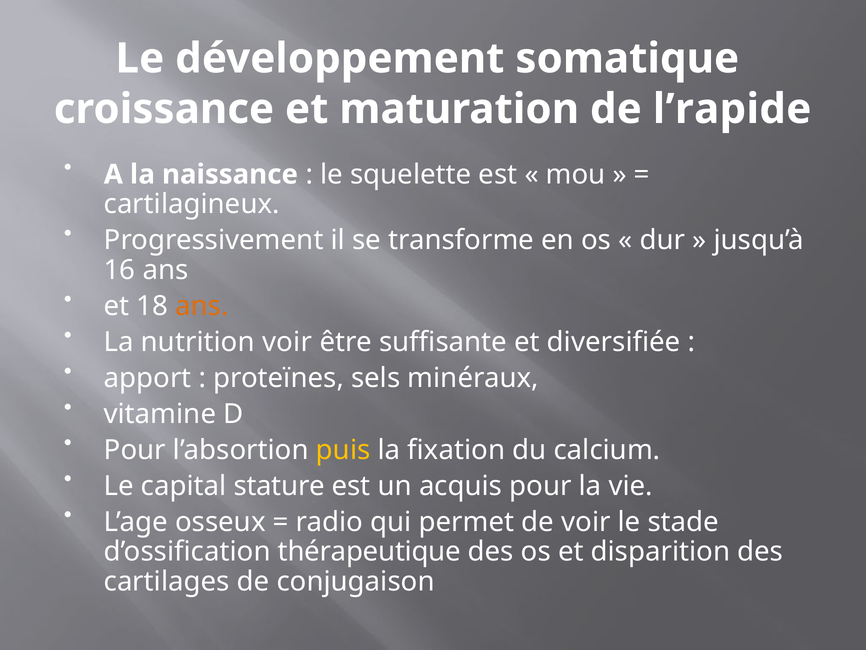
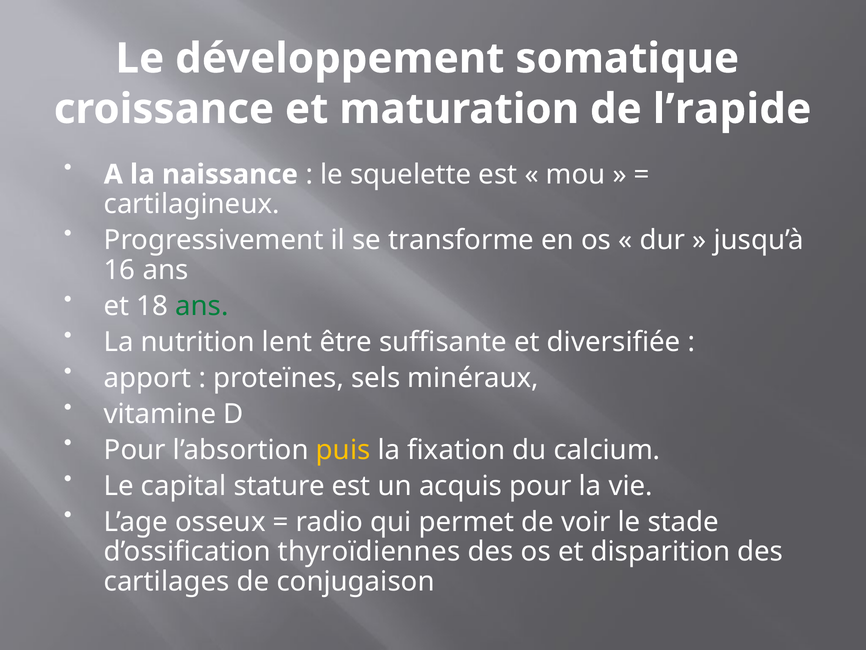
ans at (202, 306) colour: orange -> green
nutrition voir: voir -> lent
thérapeutique: thérapeutique -> thyroïdiennes
